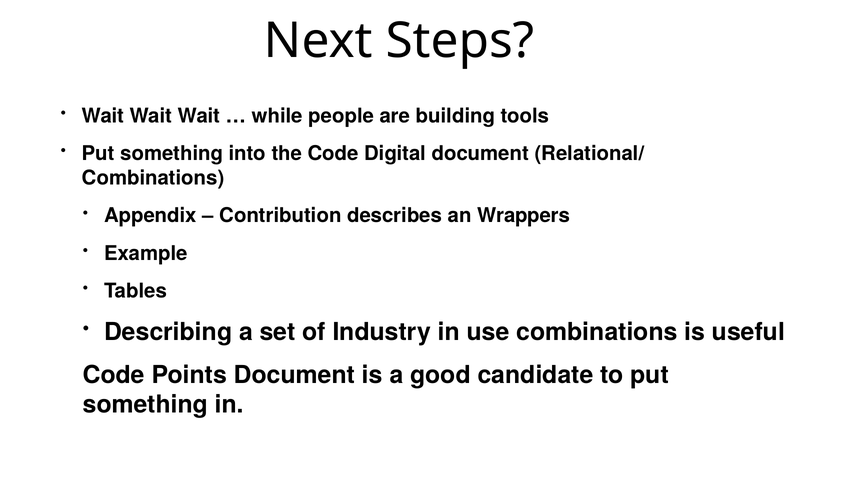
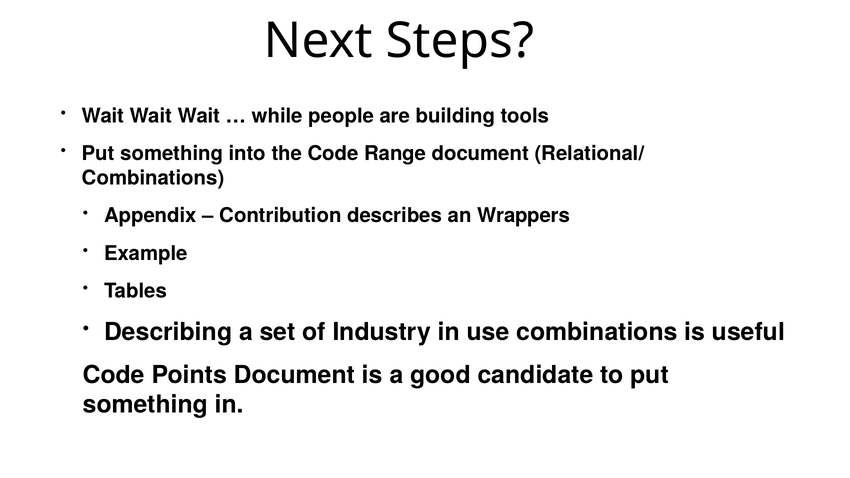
Digital: Digital -> Range
